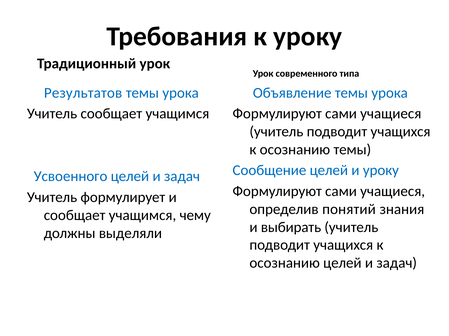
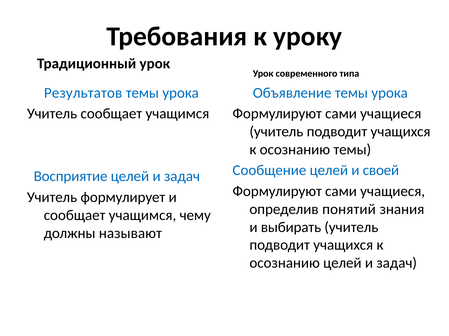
и уроку: уроку -> своей
Усвоенного: Усвоенного -> Восприятие
выделяли: выделяли -> называют
